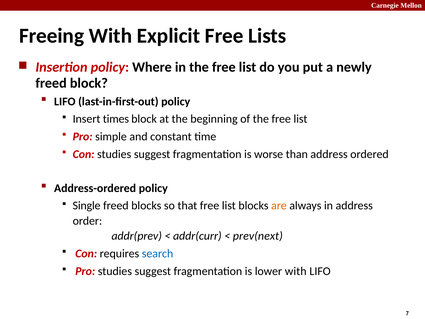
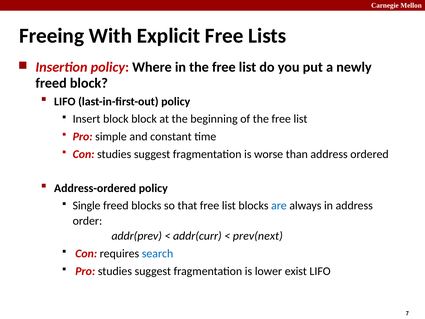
Insert times: times -> block
are colour: orange -> blue
lower with: with -> exist
